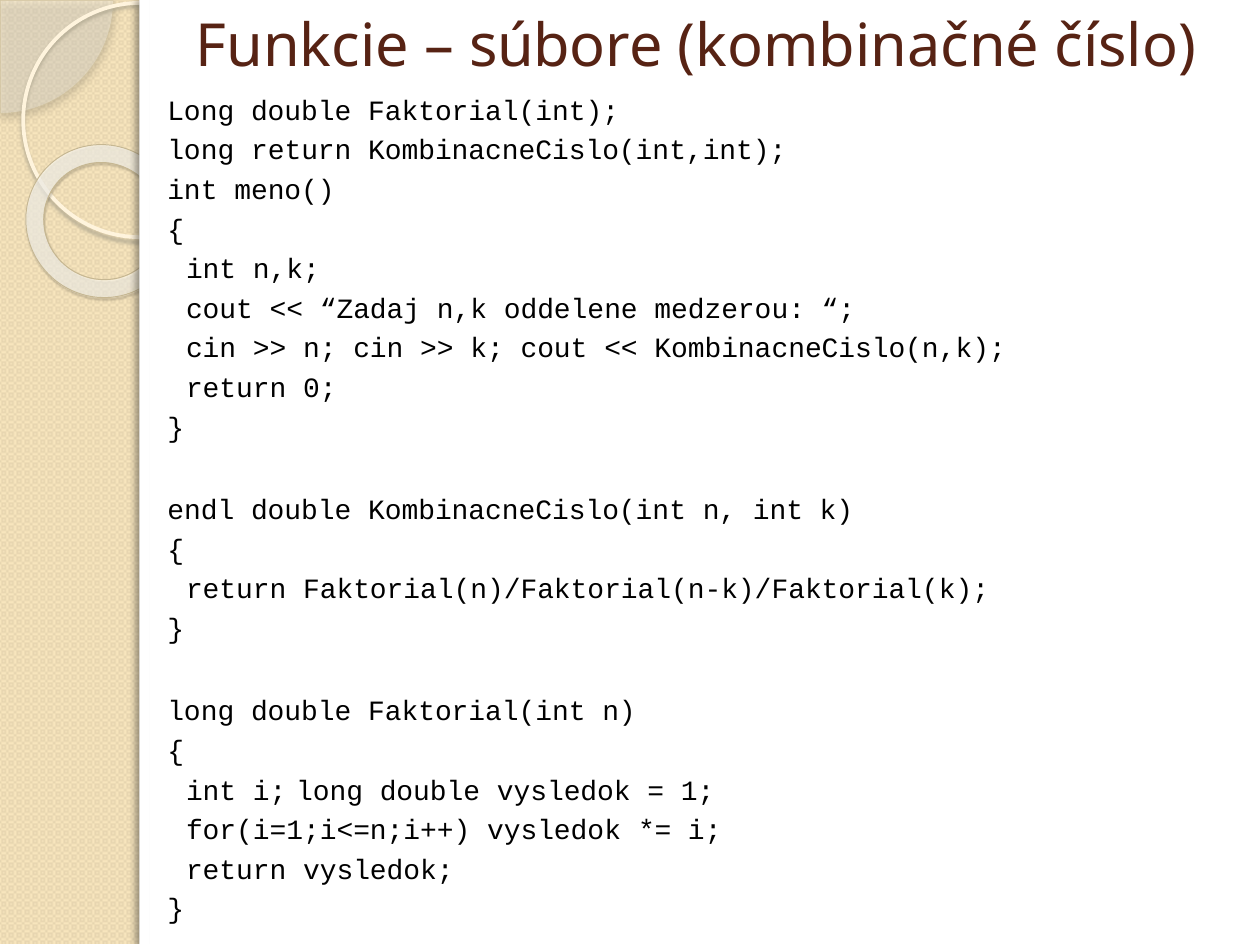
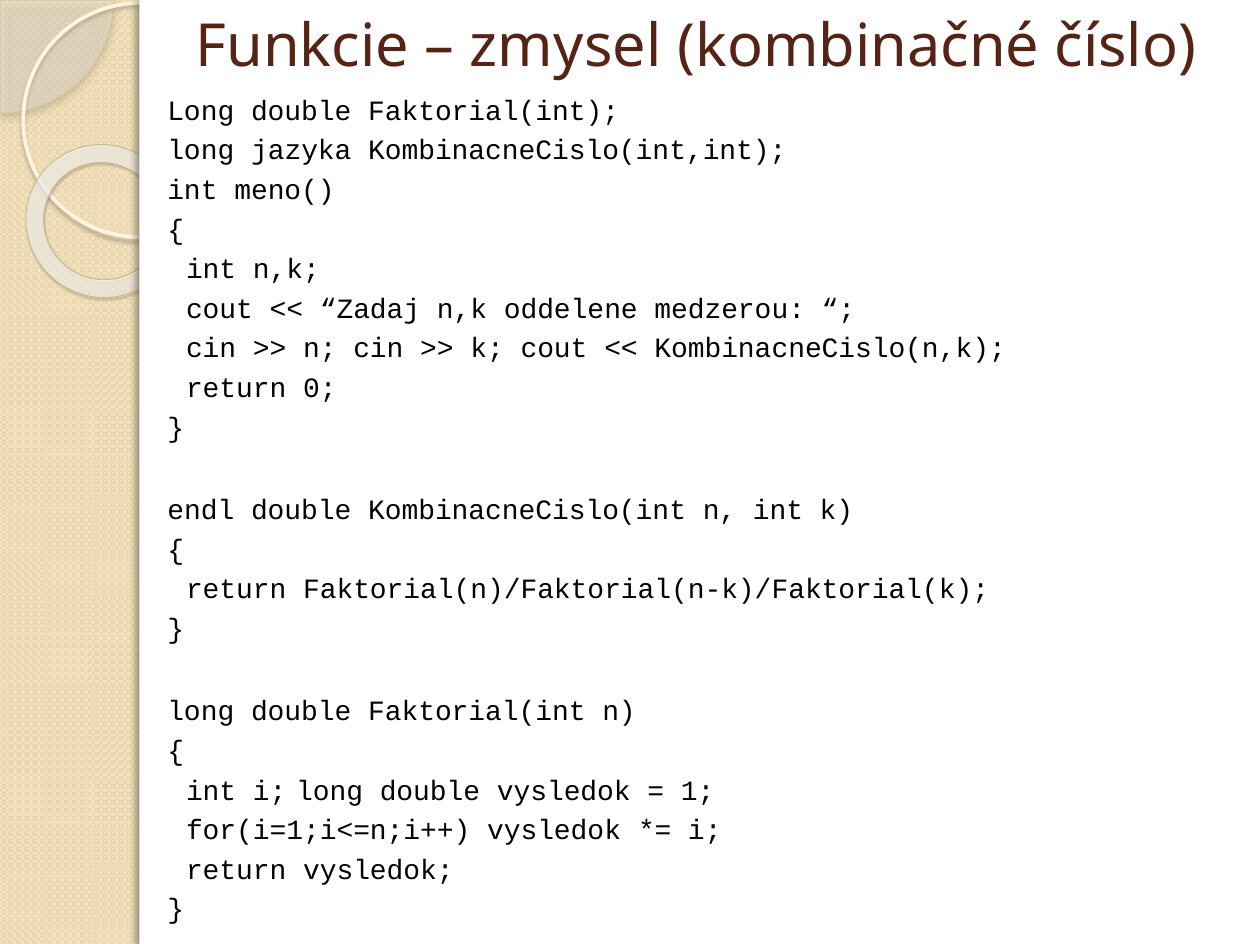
súbore: súbore -> zmysel
long return: return -> jazyka
